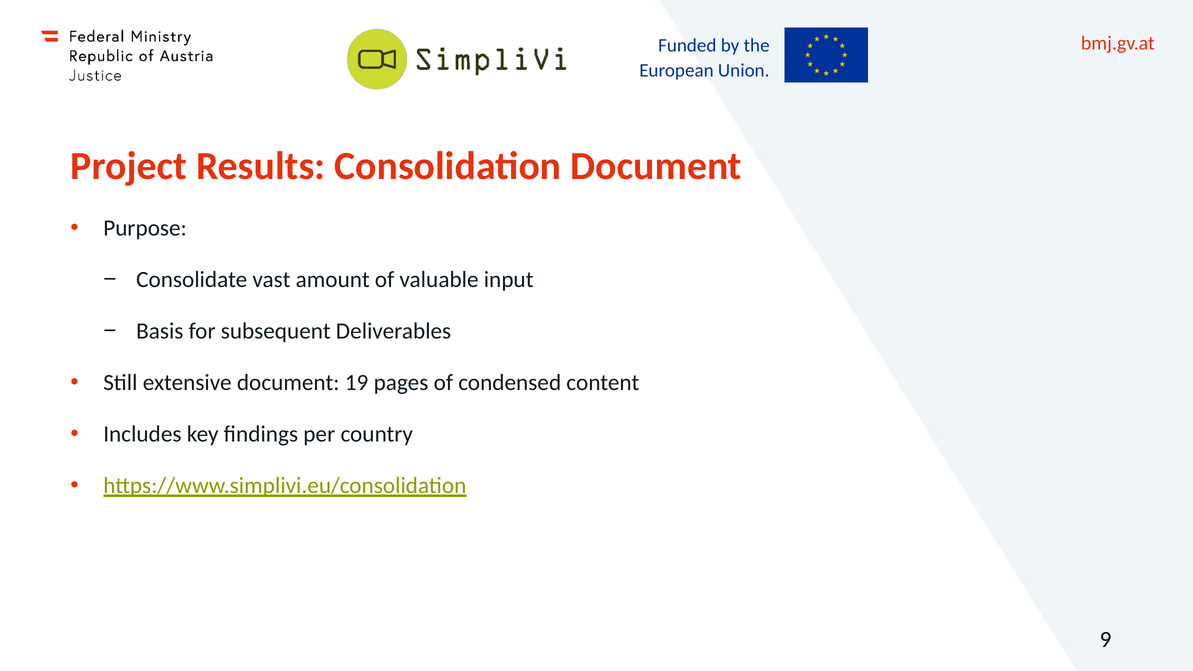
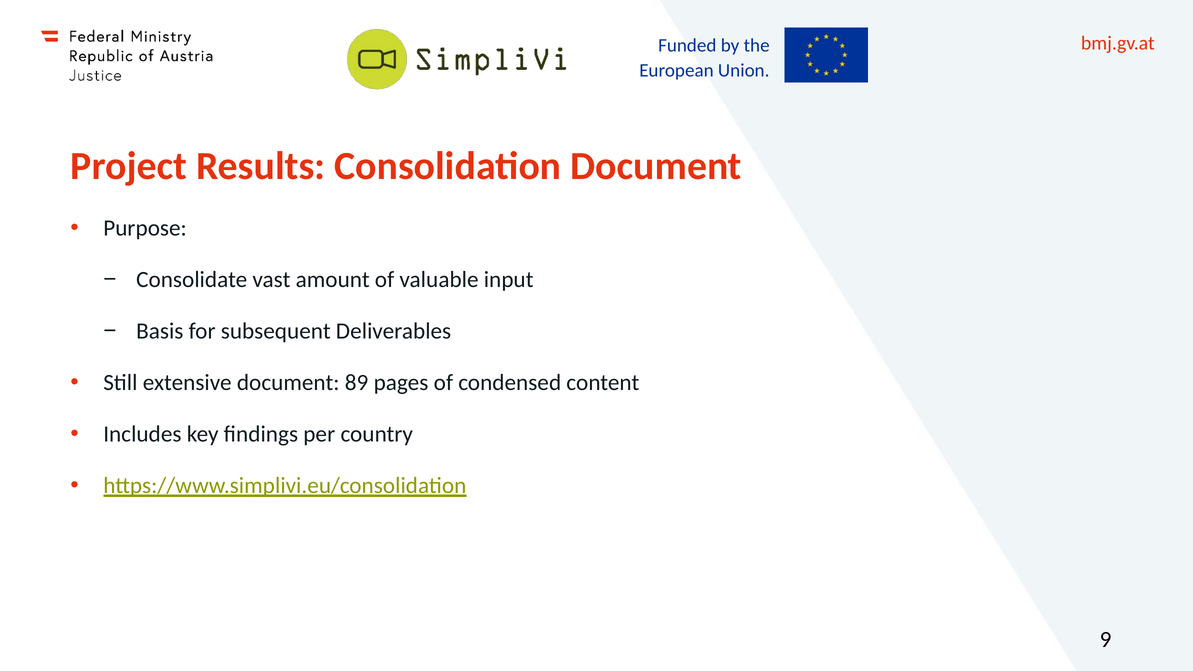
19: 19 -> 89
